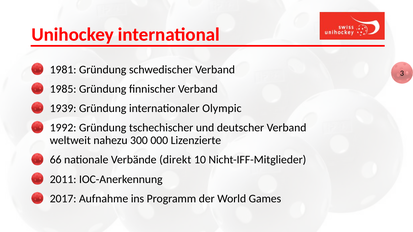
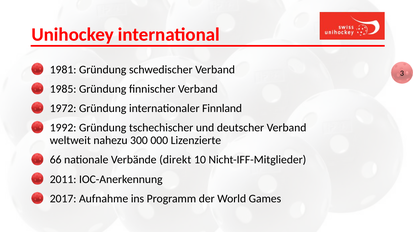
1939: 1939 -> 1972
Olympic: Olympic -> Finnland
